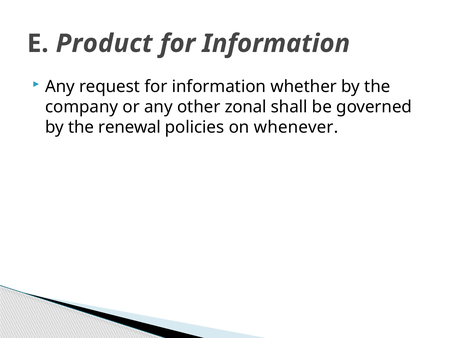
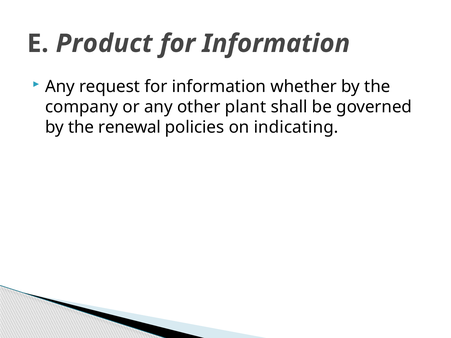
zonal: zonal -> plant
whenever: whenever -> indicating
